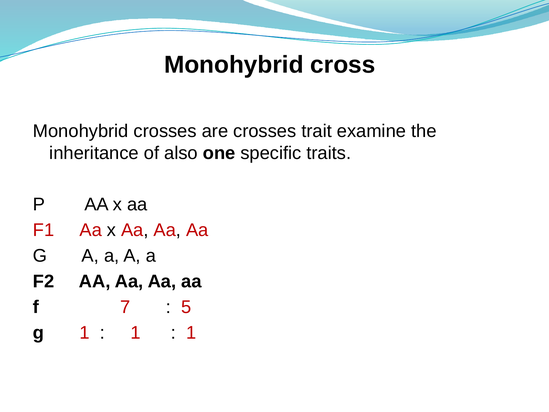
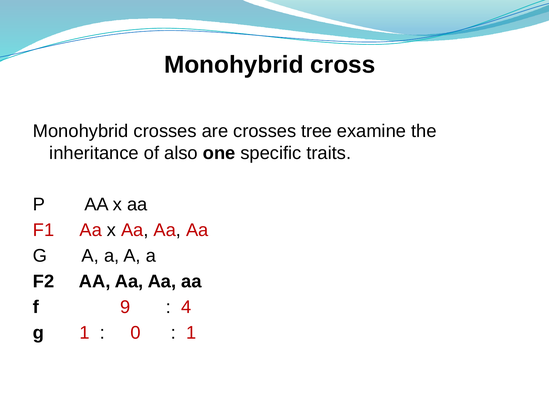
trait: trait -> tree
7: 7 -> 9
5: 5 -> 4
1 at (135, 332): 1 -> 0
